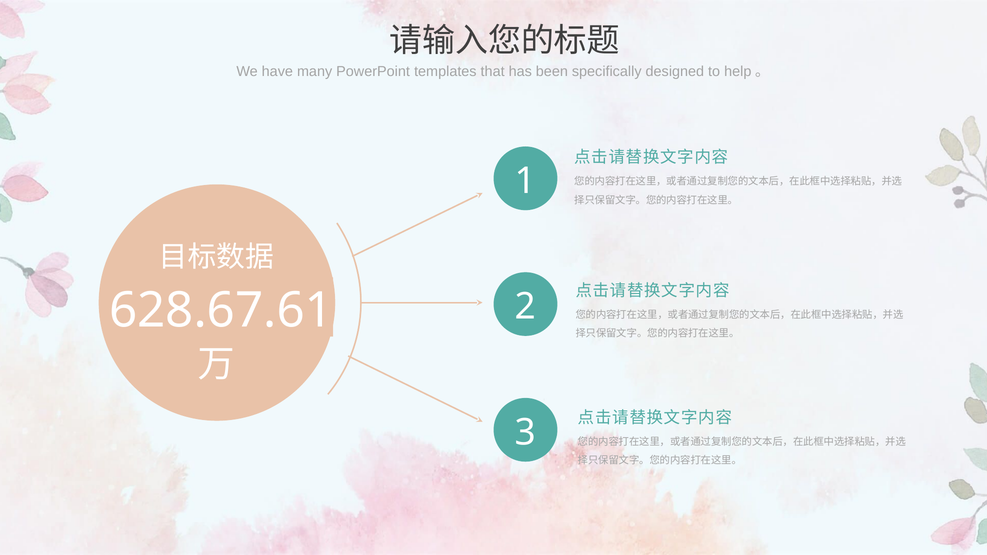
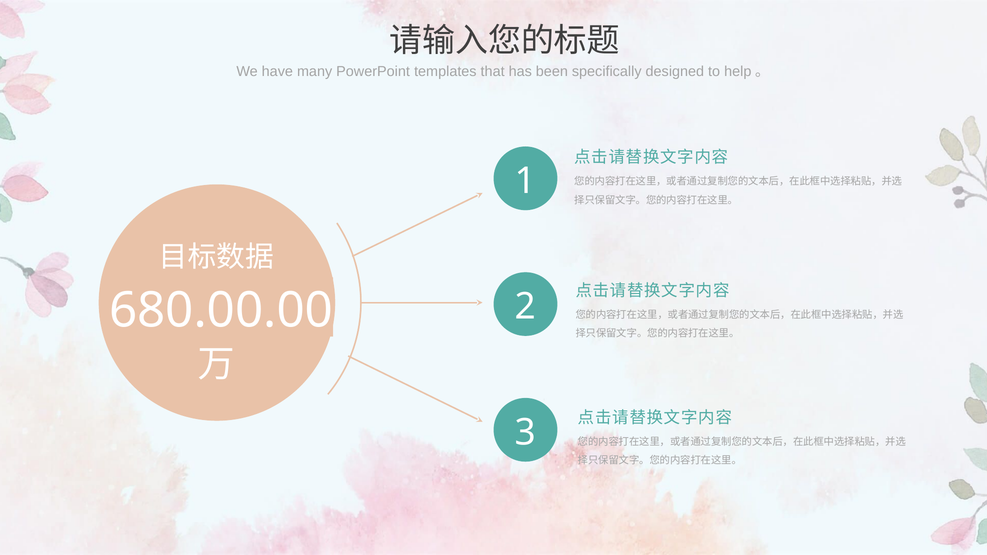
628.67.61: 628.67.61 -> 680.00.00
